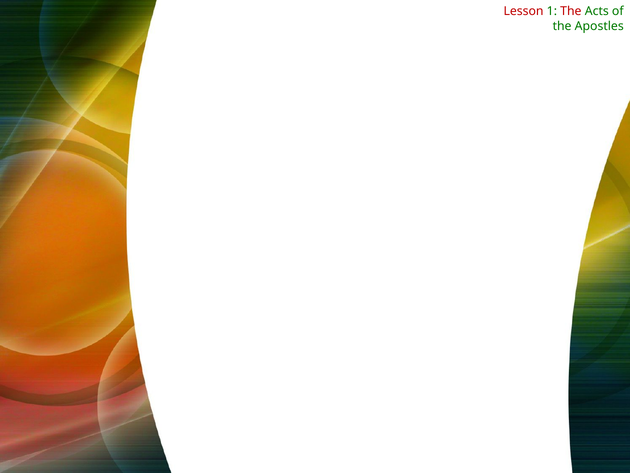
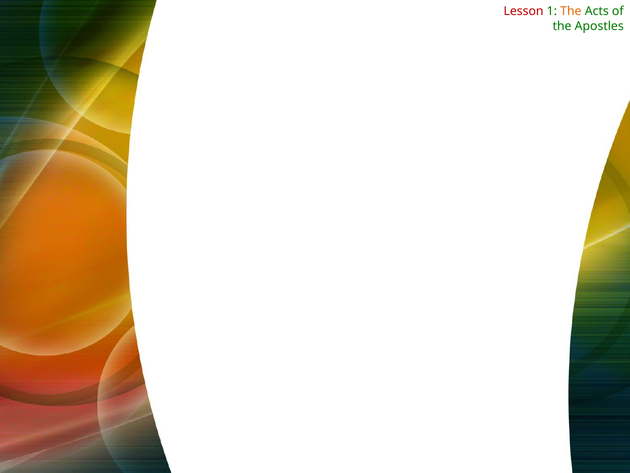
The at (571, 11) colour: red -> orange
